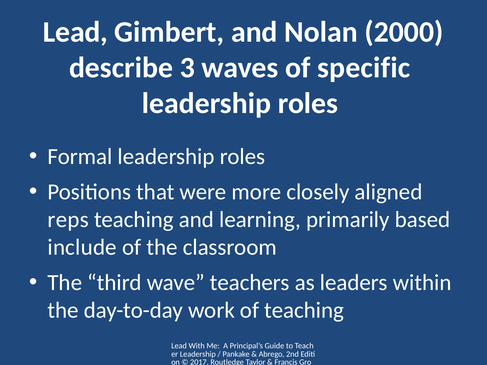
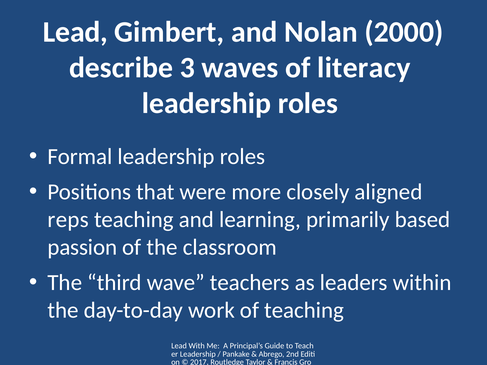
specific: specific -> literacy
include: include -> passion
